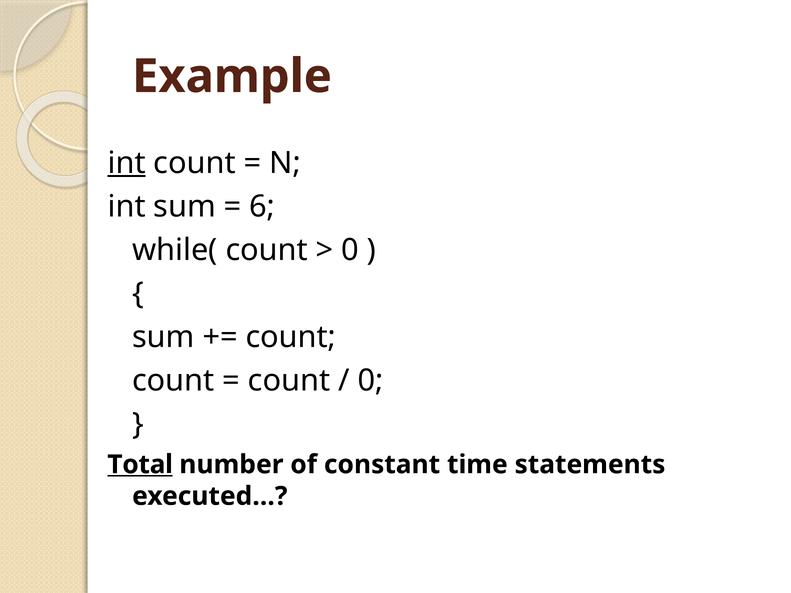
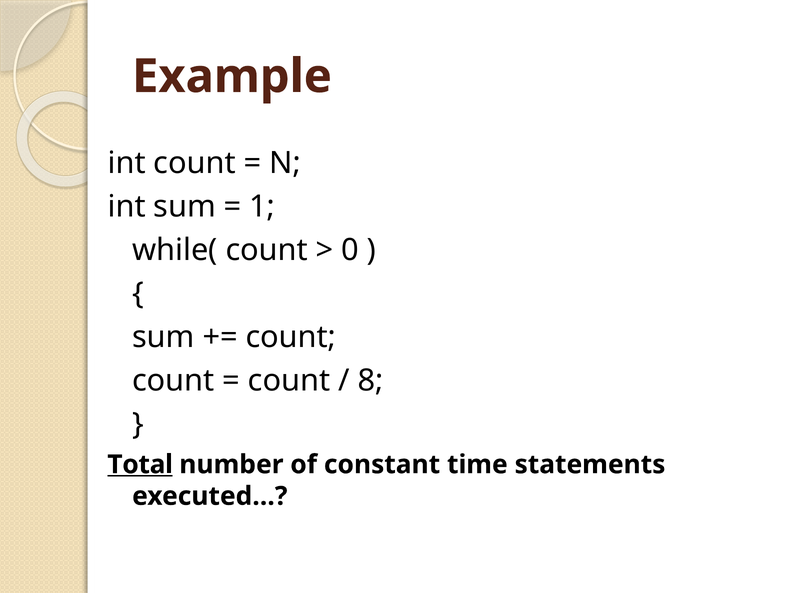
int at (127, 163) underline: present -> none
6: 6 -> 1
0 at (371, 381): 0 -> 8
